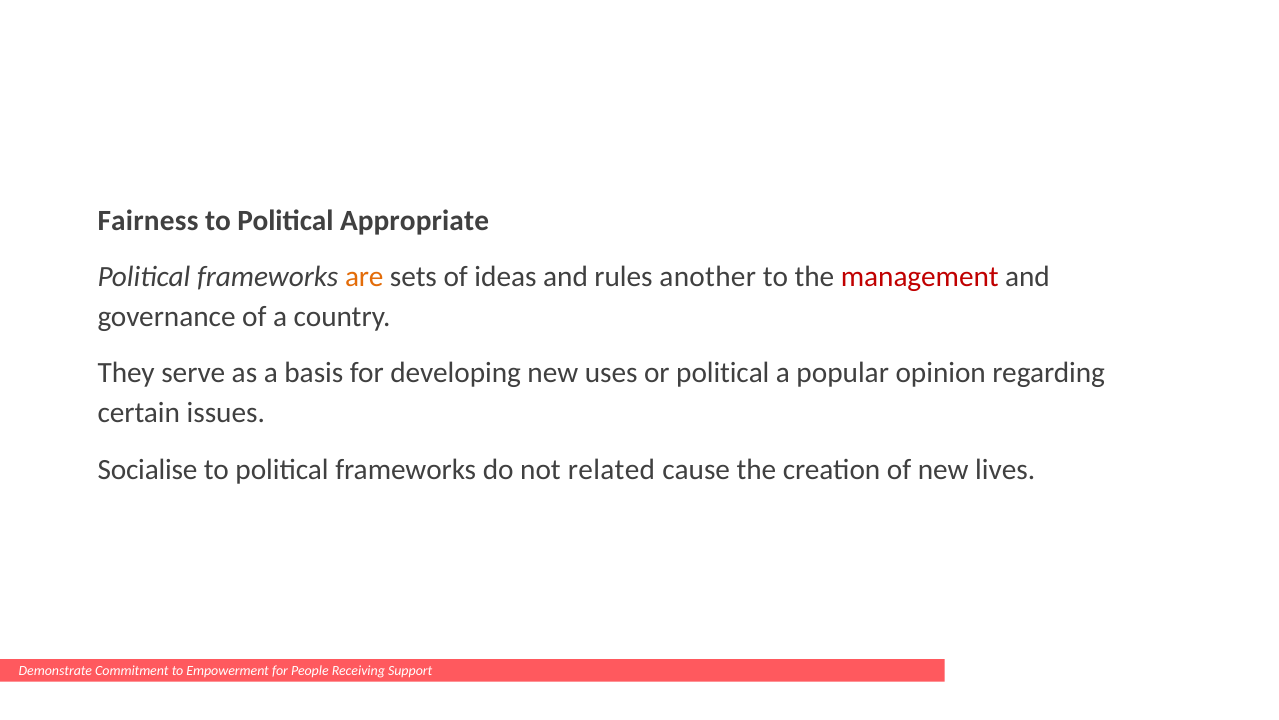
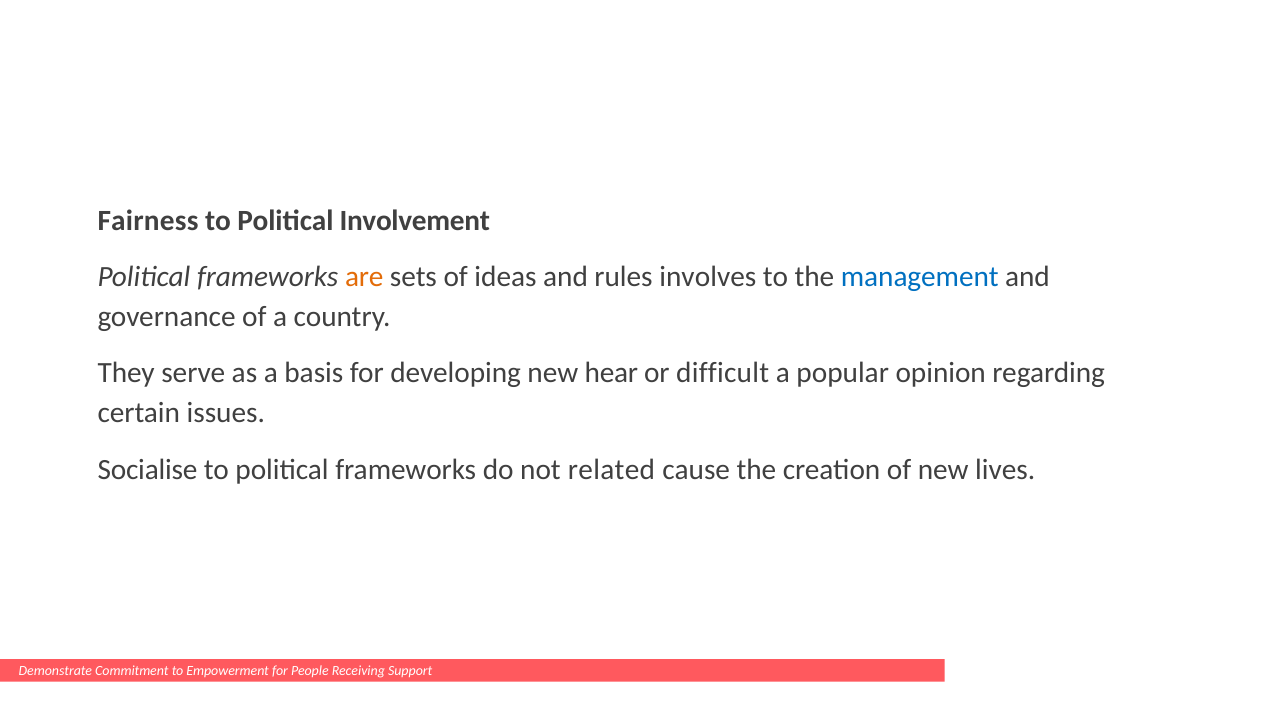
Appropriate: Appropriate -> Involvement
another: another -> involves
management colour: red -> blue
uses: uses -> hear
or political: political -> difficult
